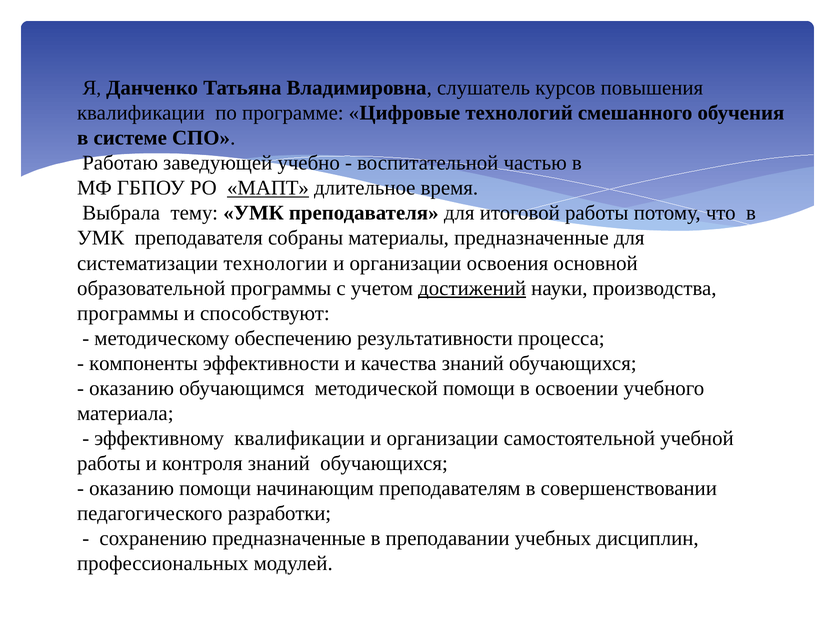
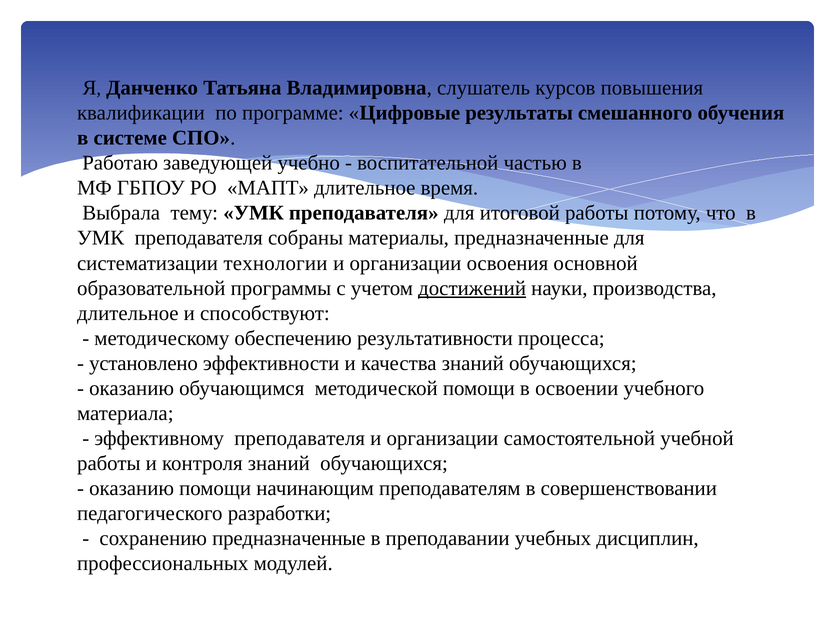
технологий: технологий -> результаты
МАПТ underline: present -> none
программы at (128, 313): программы -> длительное
компоненты: компоненты -> установлено
эффективному квалификации: квалификации -> преподавателя
